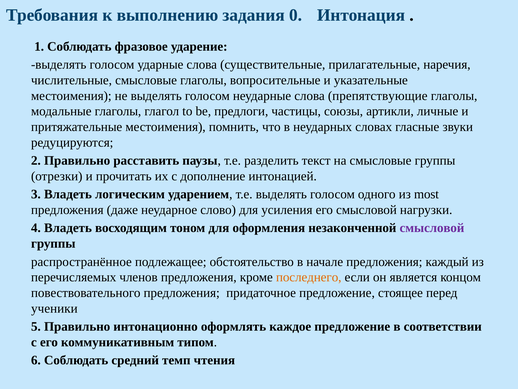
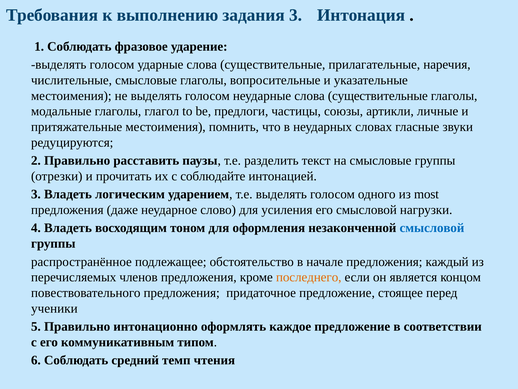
задания 0: 0 -> 3
неударные слова препятствующие: препятствующие -> существительные
дополнение: дополнение -> соблюдайте
смысловой at (432, 228) colour: purple -> blue
